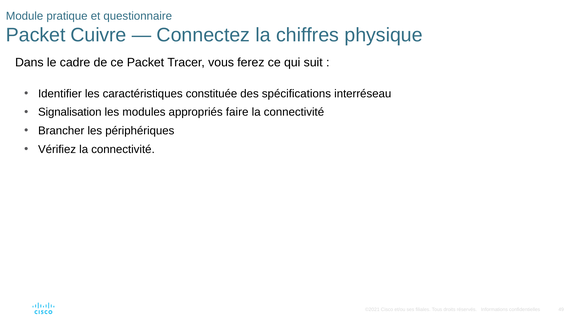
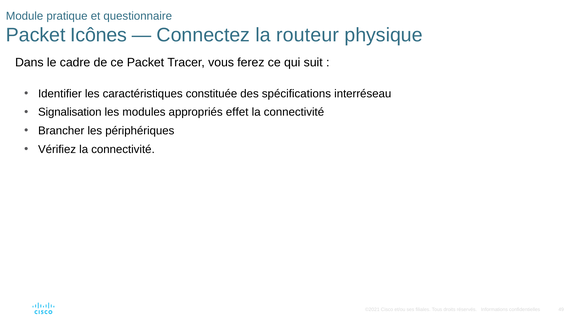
Cuivre: Cuivre -> Icônes
chiffres: chiffres -> routeur
faire: faire -> effet
